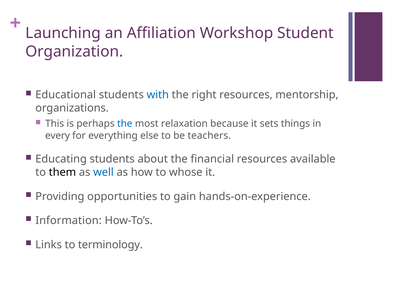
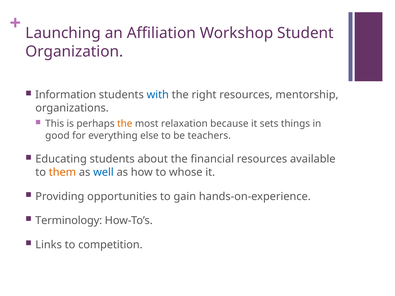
Educational: Educational -> Information
the at (125, 124) colour: blue -> orange
every: every -> good
them colour: black -> orange
Information: Information -> Terminology
terminology: terminology -> competition
